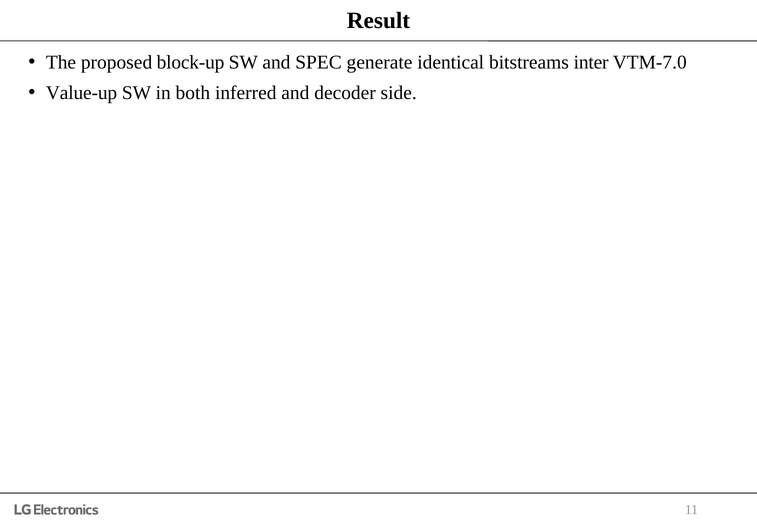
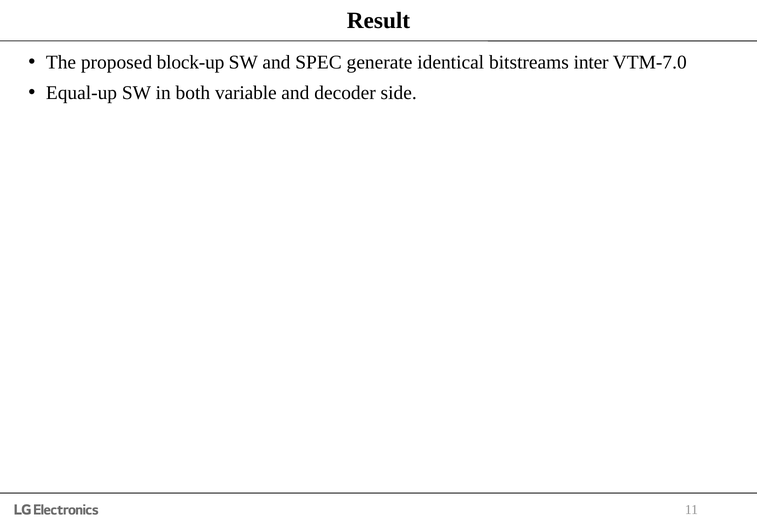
Value-up: Value-up -> Equal-up
inferred: inferred -> variable
